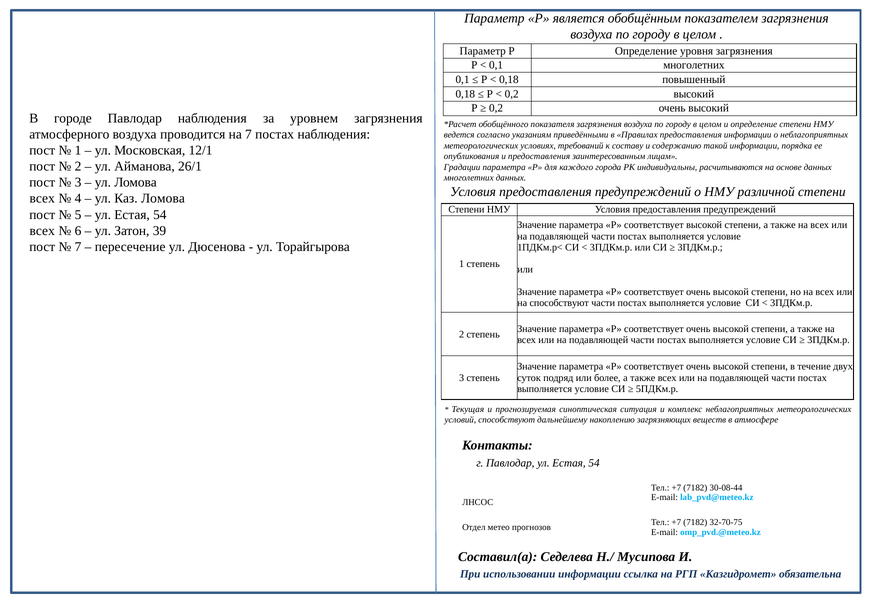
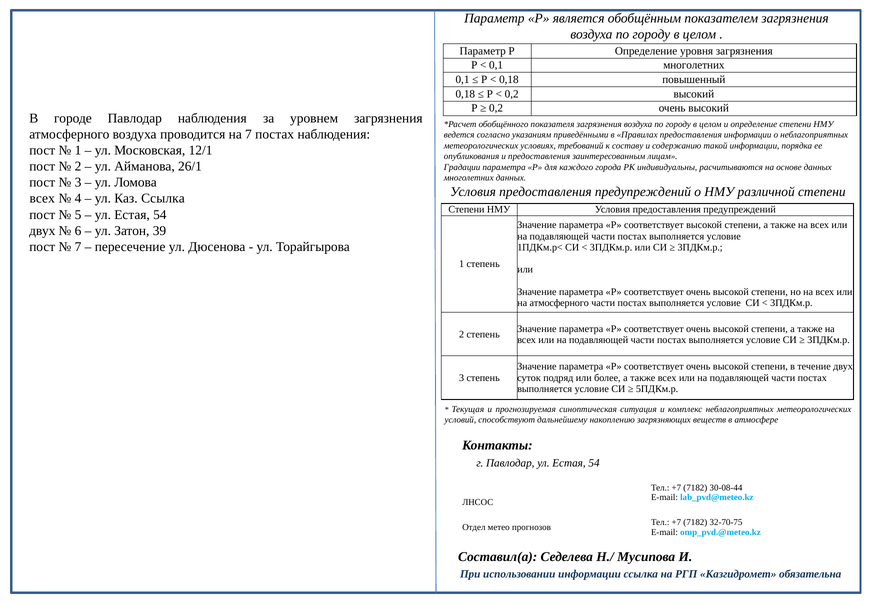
Каз Ломова: Ломова -> Ссылка
всех at (42, 231): всех -> двух
на способствуют: способствуют -> атмосферного
